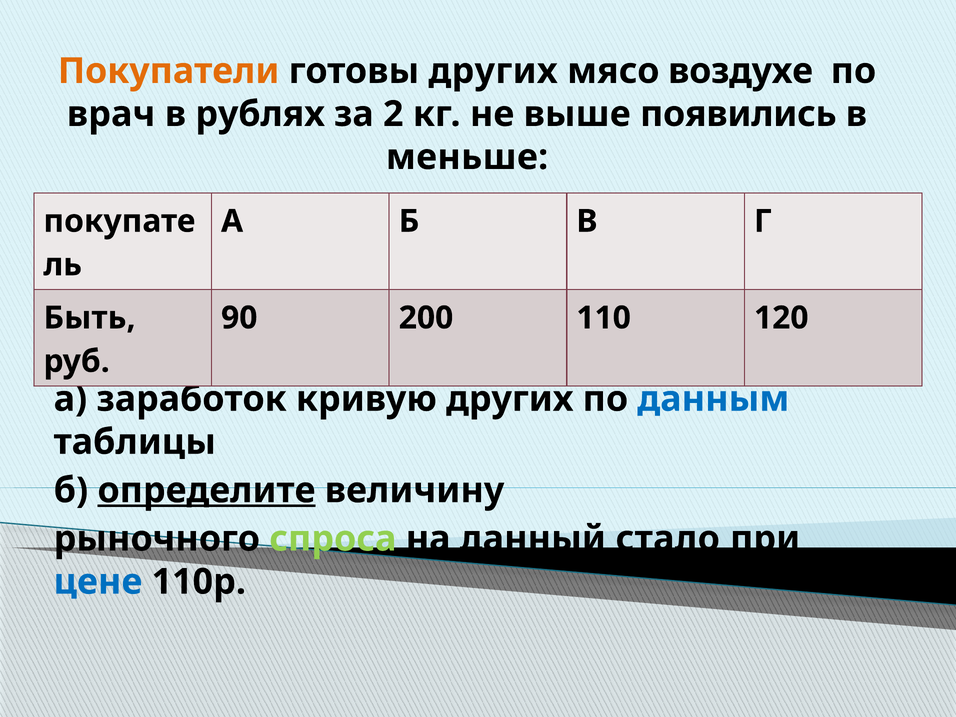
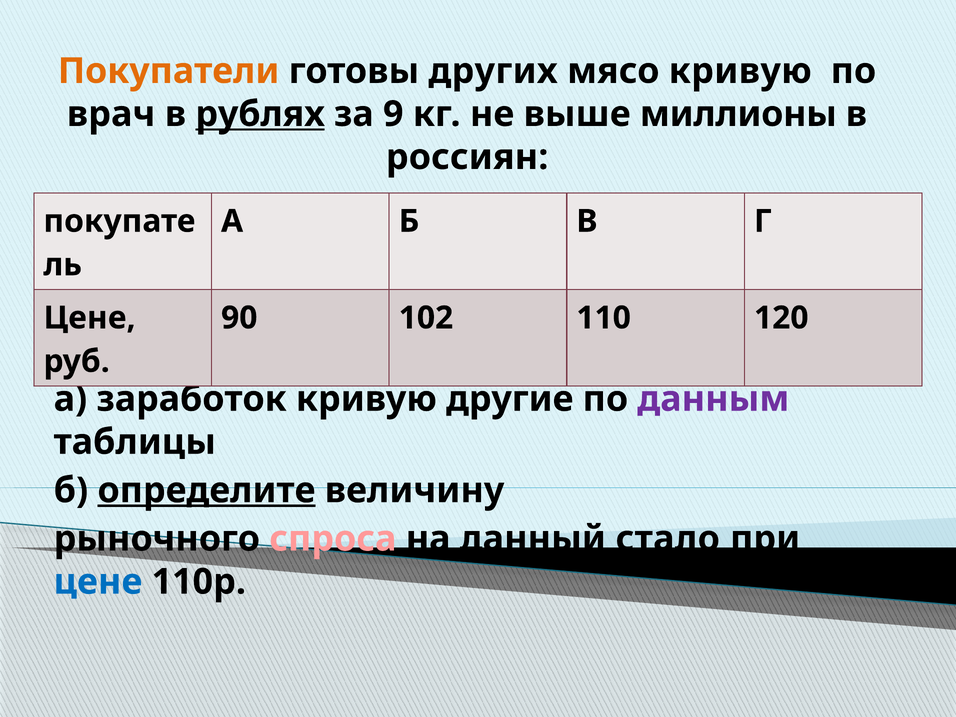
мясо воздухе: воздухе -> кривую
рублях underline: none -> present
2: 2 -> 9
появились: появились -> миллионы
меньше: меньше -> россиян
Быть at (90, 318): Быть -> Цене
200: 200 -> 102
кривую других: других -> другие
данным colour: blue -> purple
спроса at (333, 539) colour: light green -> pink
